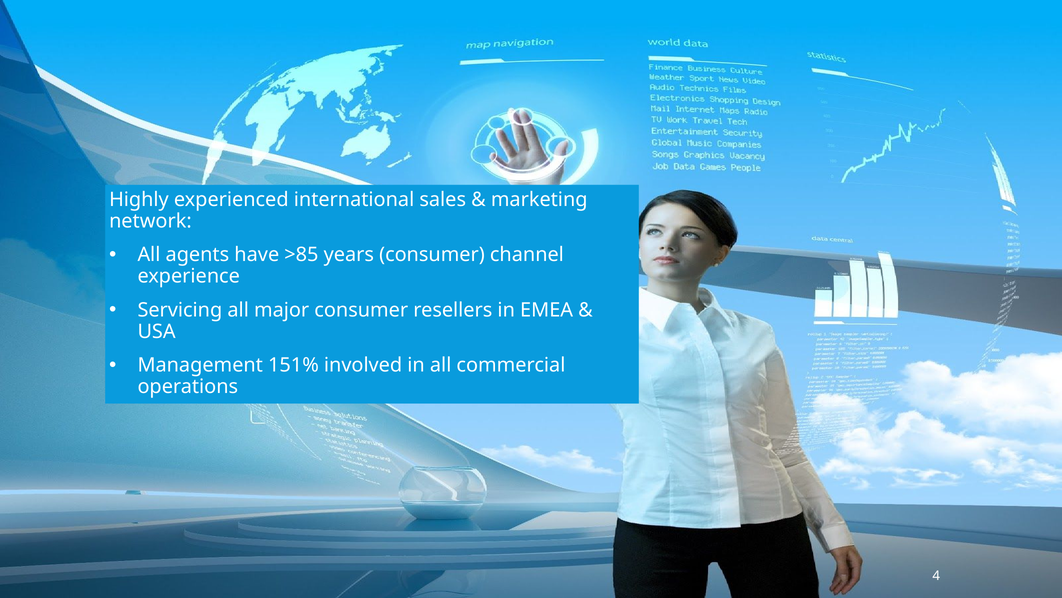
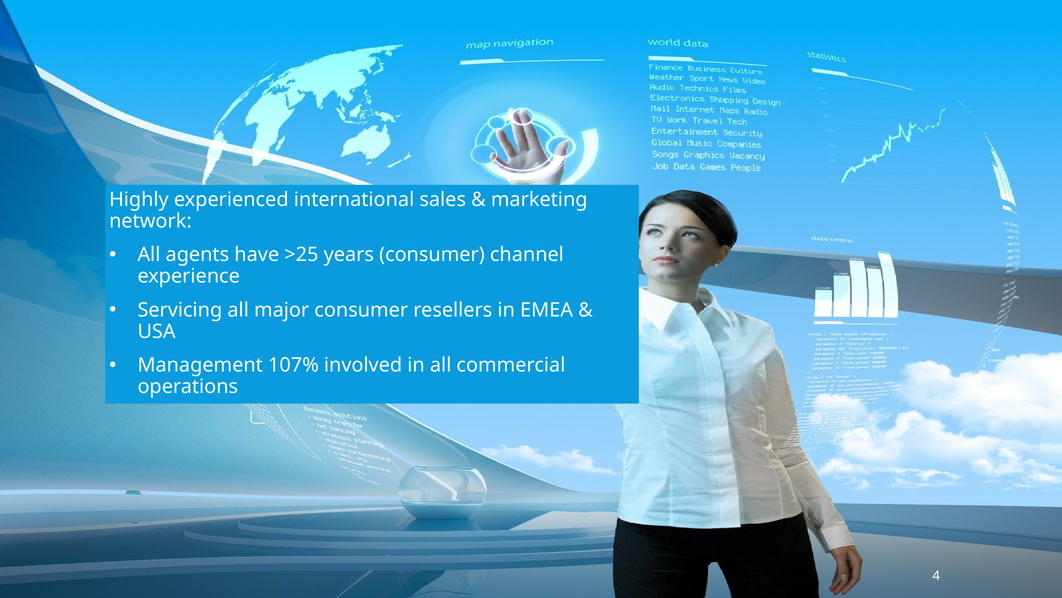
>85: >85 -> >25
151%: 151% -> 107%
